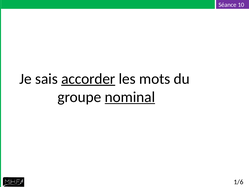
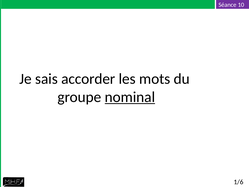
accorder underline: present -> none
